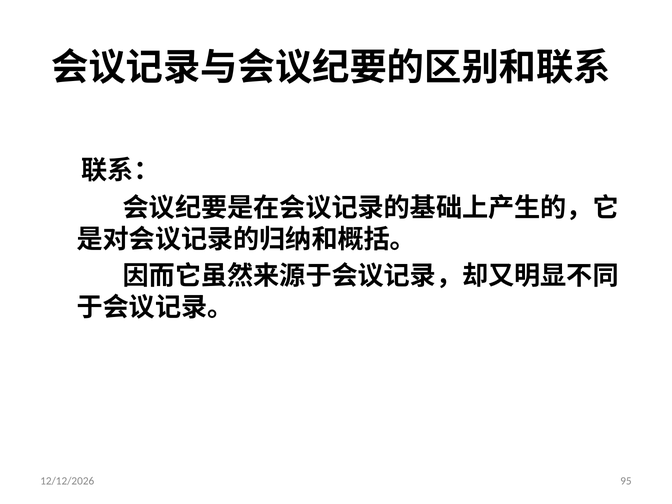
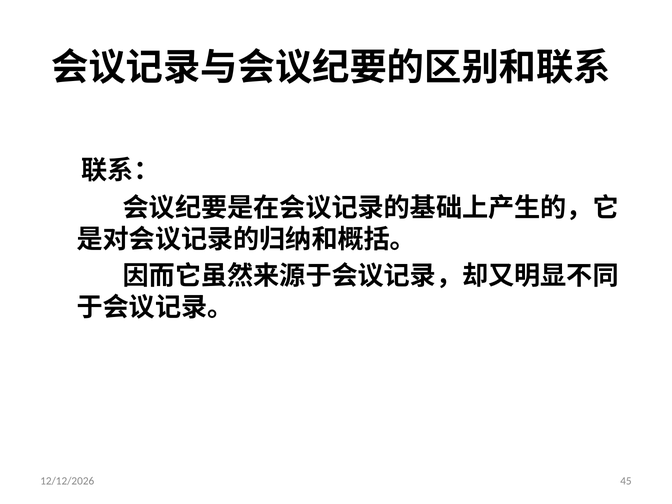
95: 95 -> 45
